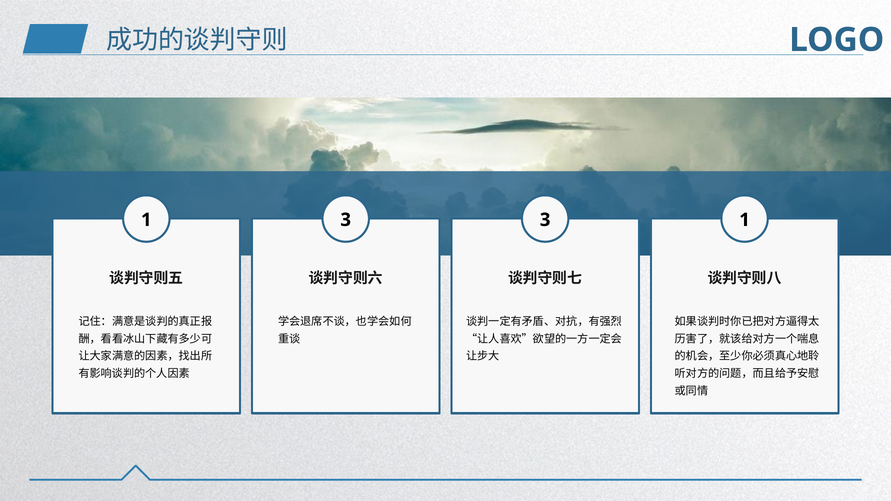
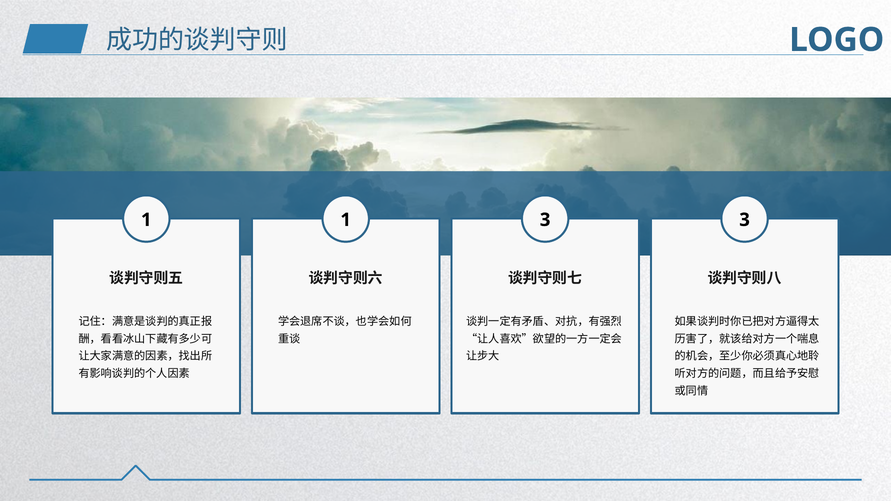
1 3: 3 -> 1
3 1: 1 -> 3
